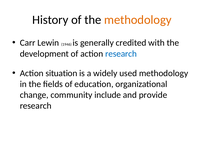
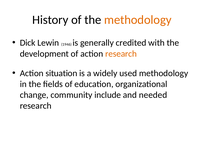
Carr: Carr -> Dick
research at (121, 54) colour: blue -> orange
provide: provide -> needed
